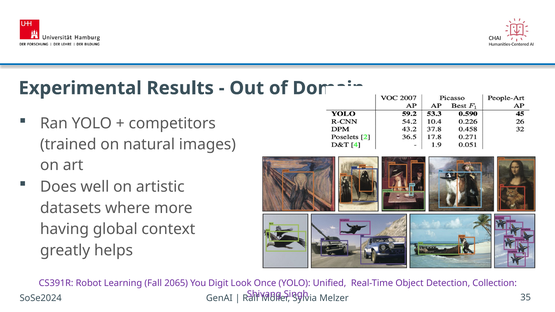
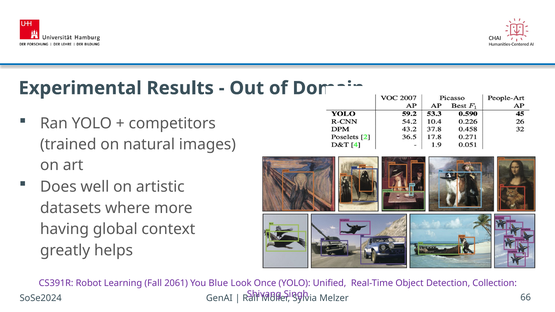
2065: 2065 -> 2061
Digit: Digit -> Blue
35: 35 -> 66
